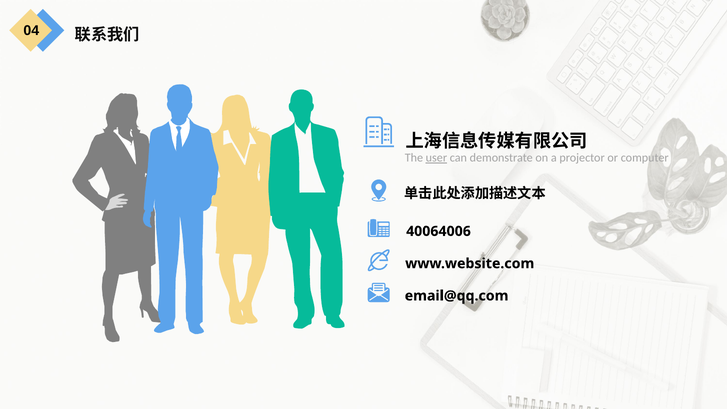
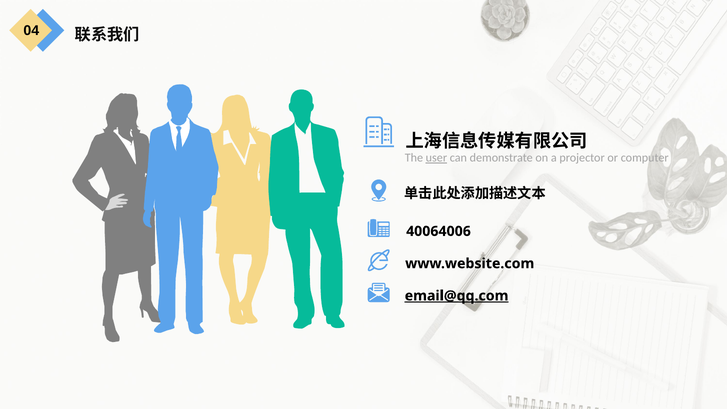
email@qq.com underline: none -> present
